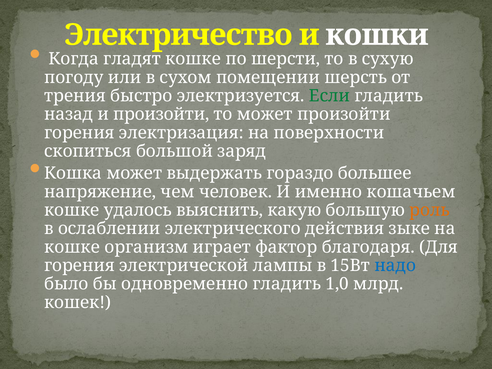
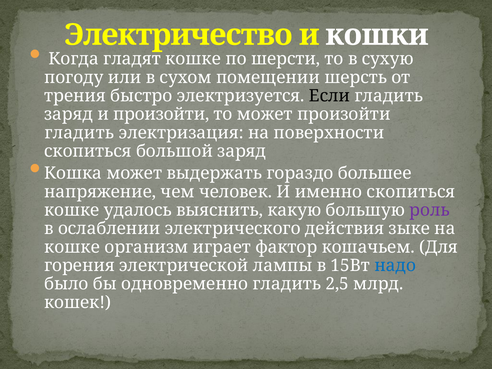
Если colour: green -> black
назад at (69, 114): назад -> заряд
горения at (79, 133): горения -> гладить
именно кошачьем: кошачьем -> скопиться
роль colour: orange -> purple
благодаря: благодаря -> кошачьем
1,0: 1,0 -> 2,5
